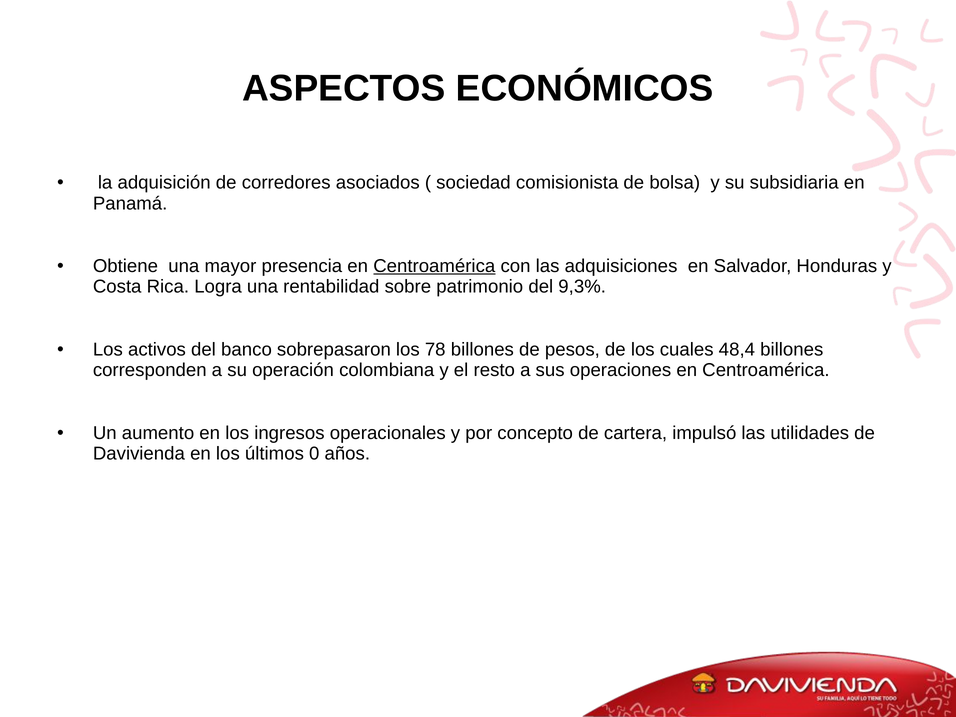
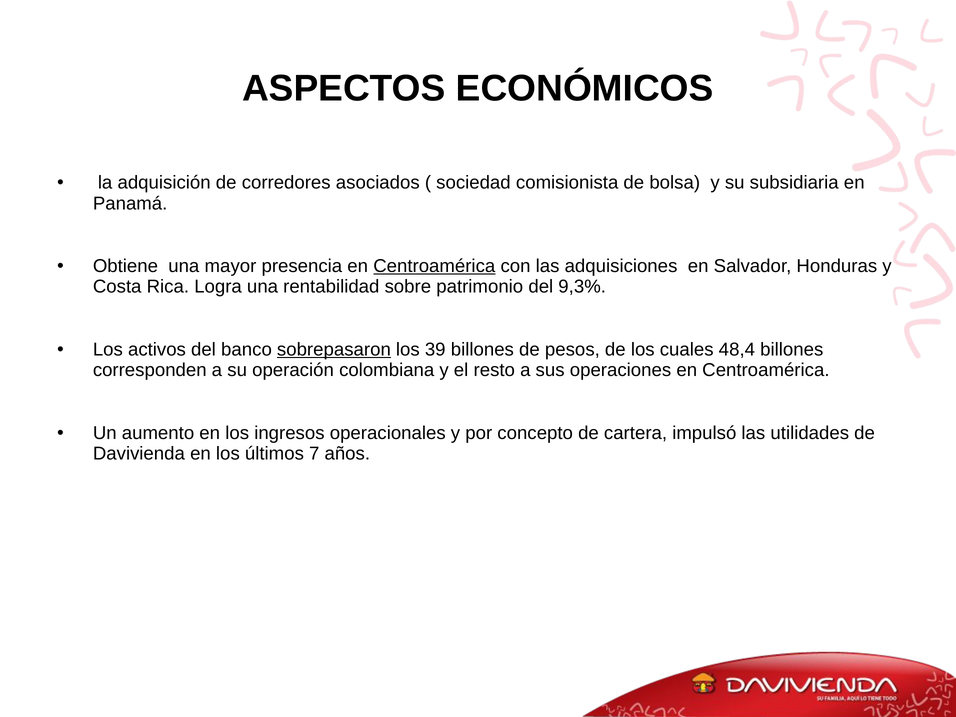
sobrepasaron underline: none -> present
78: 78 -> 39
0: 0 -> 7
